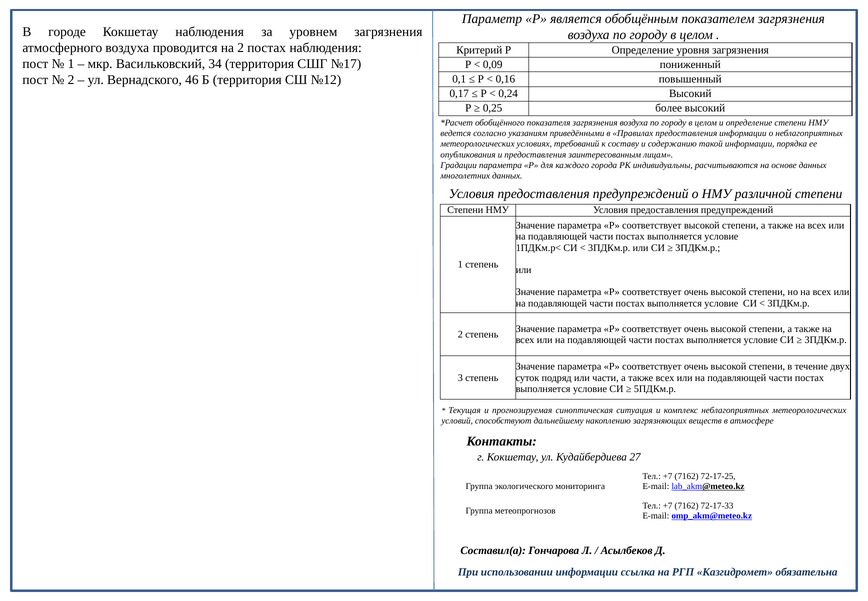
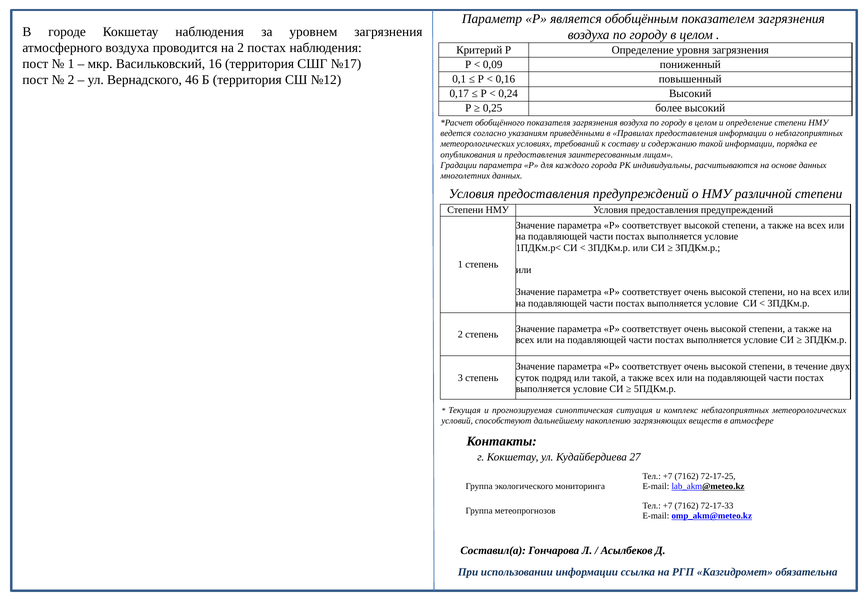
34: 34 -> 16
или части: части -> такой
